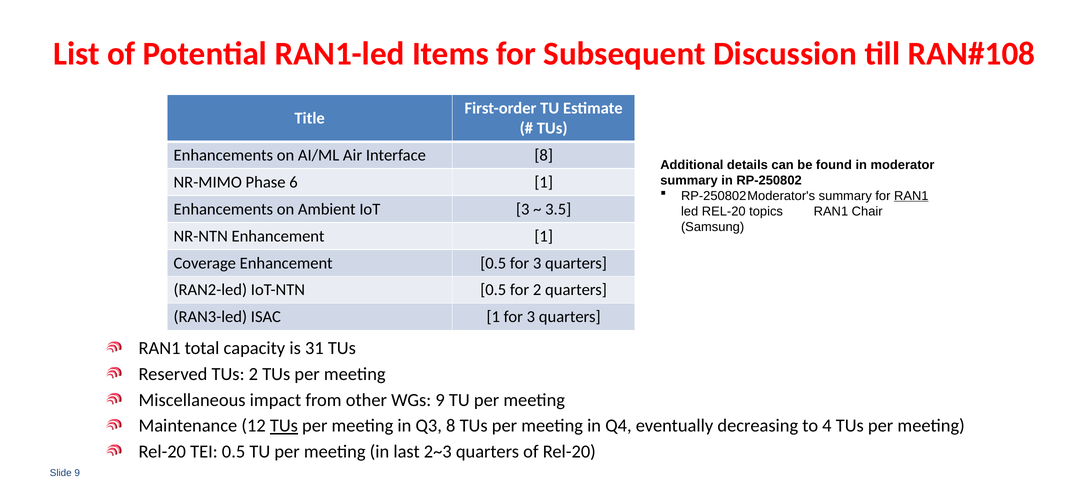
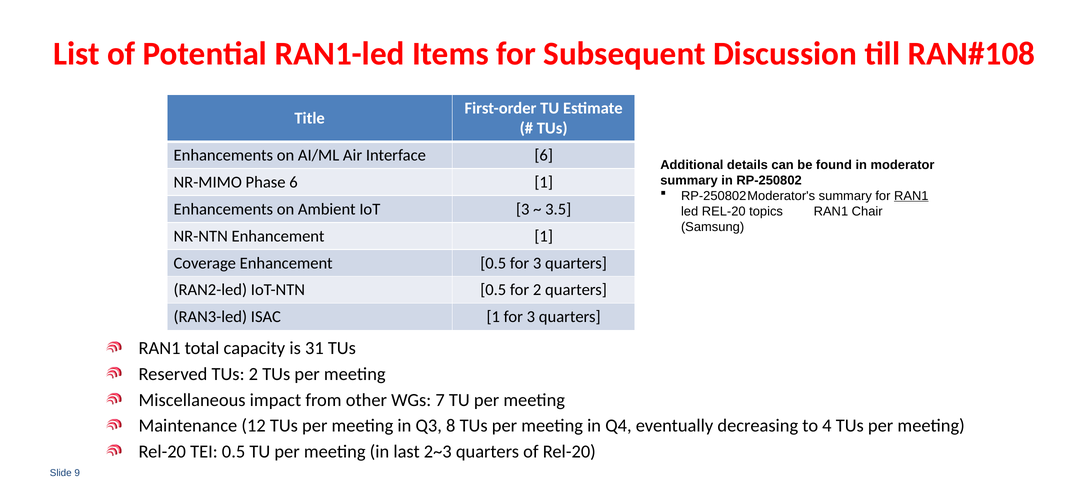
Interface 8: 8 -> 6
WGs 9: 9 -> 7
TUs at (284, 425) underline: present -> none
